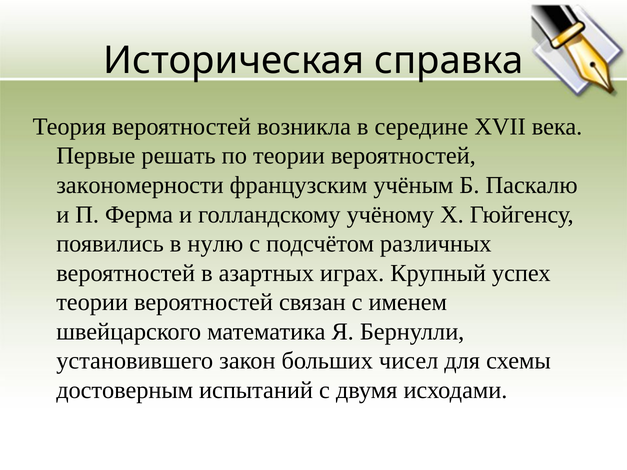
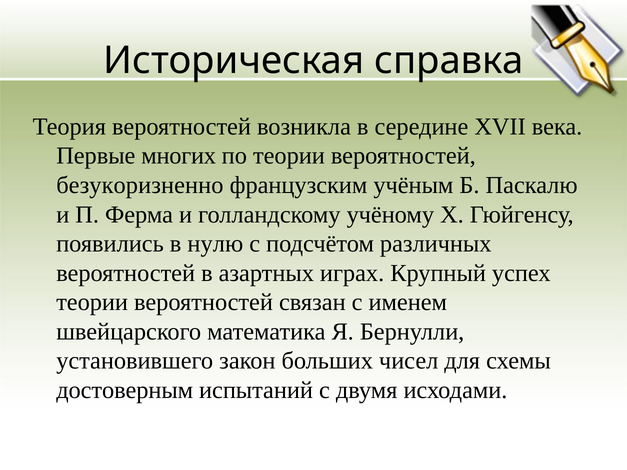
решать: решать -> многих
закономерности: закономерности -> безукоризненно
